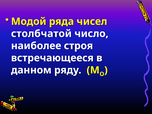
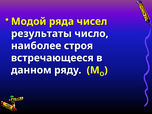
столбчатой: столбчатой -> результаты
